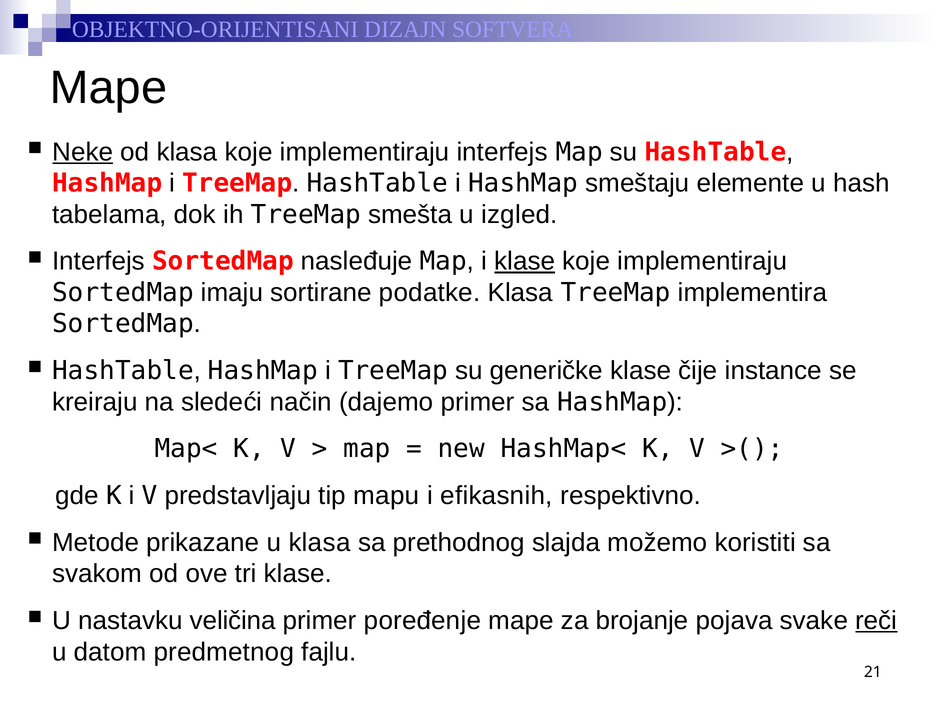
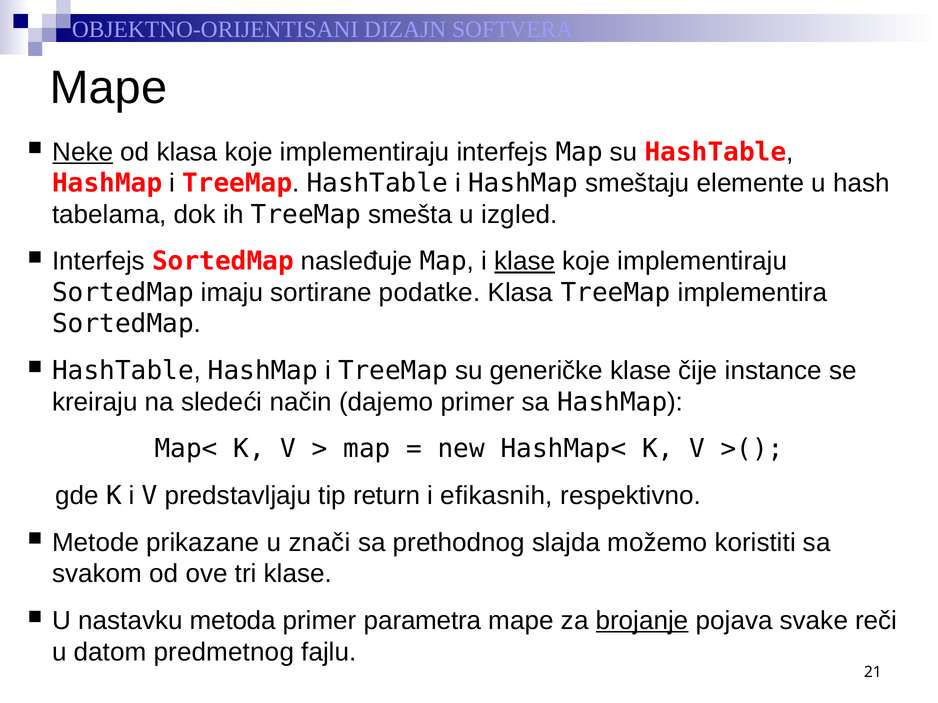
mapu: mapu -> return
u klasa: klasa -> znači
veličina: veličina -> metoda
poređenje: poređenje -> parametra
brojanje underline: none -> present
reči underline: present -> none
